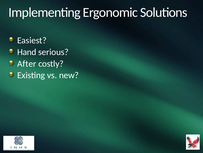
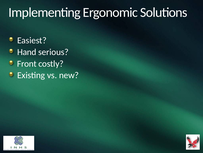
After: After -> Front
